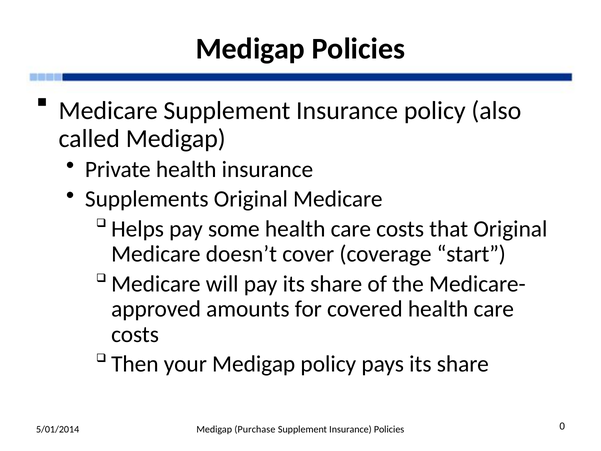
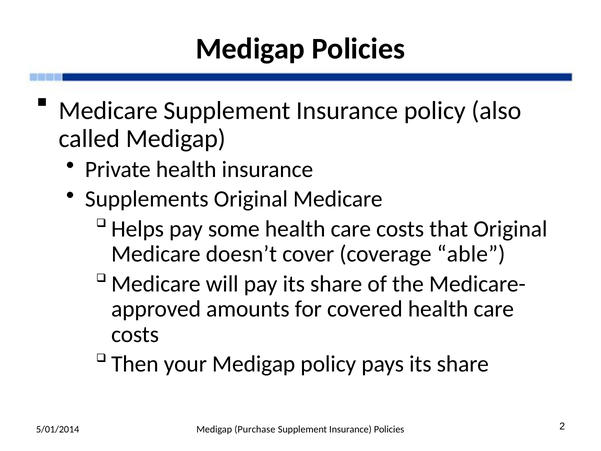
start: start -> able
0: 0 -> 2
